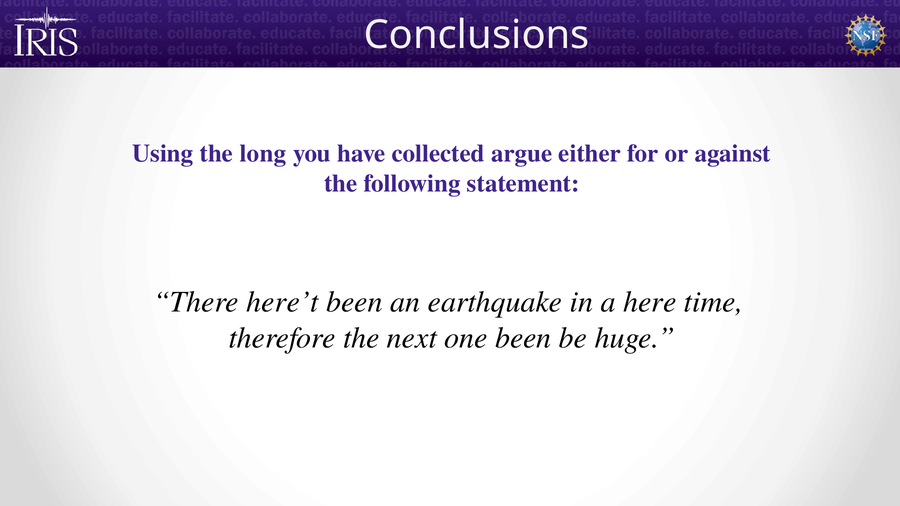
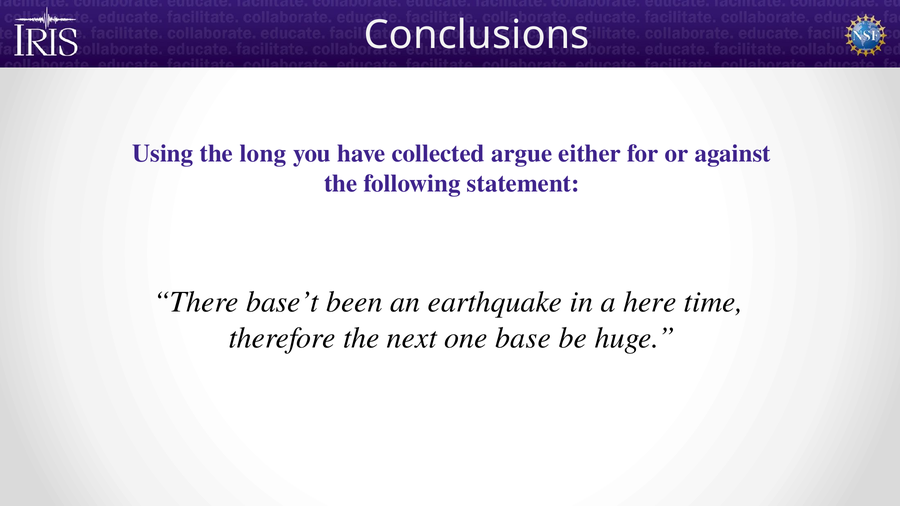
here’t: here’t -> base’t
one been: been -> base
